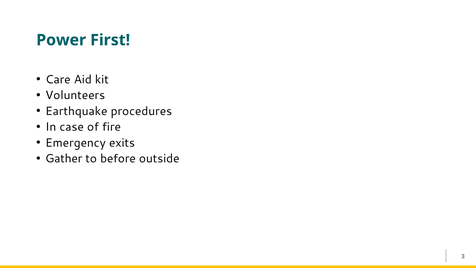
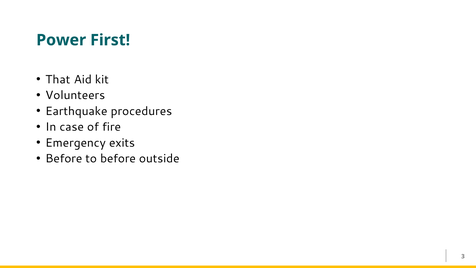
Care: Care -> That
Gather at (64, 159): Gather -> Before
